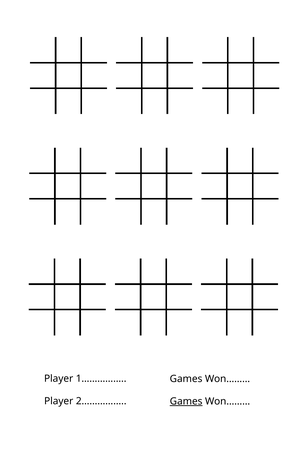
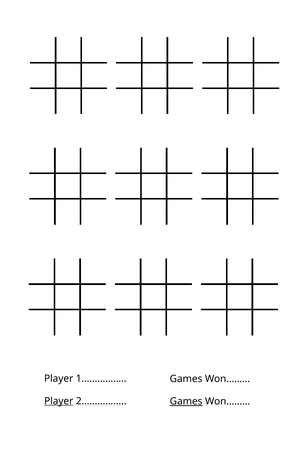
Player at (59, 401) underline: none -> present
